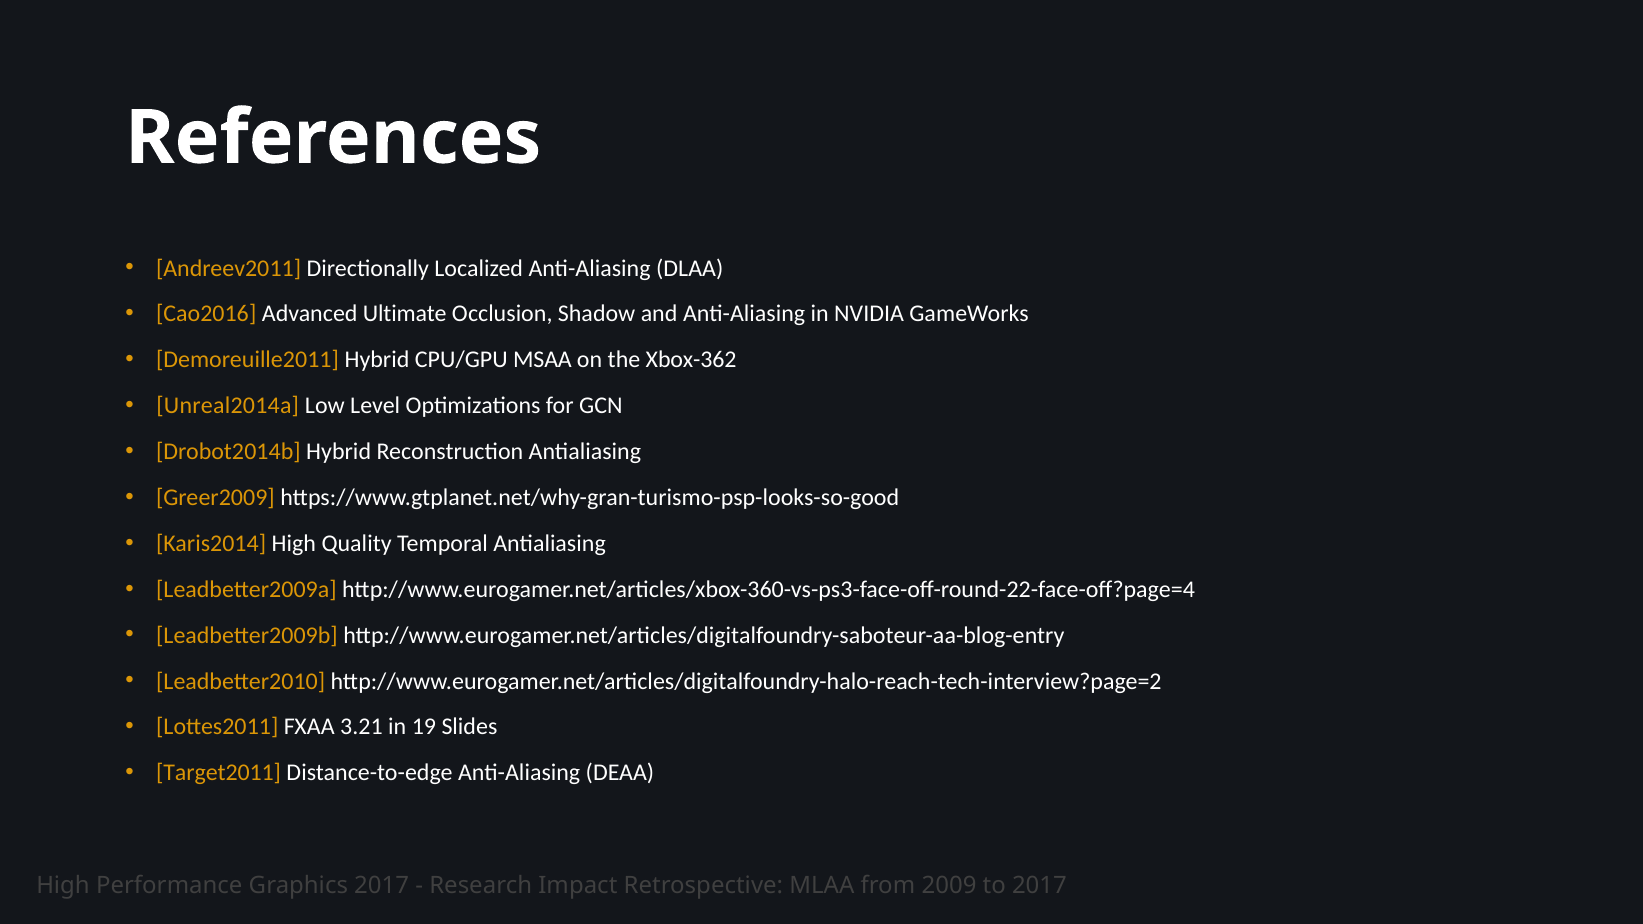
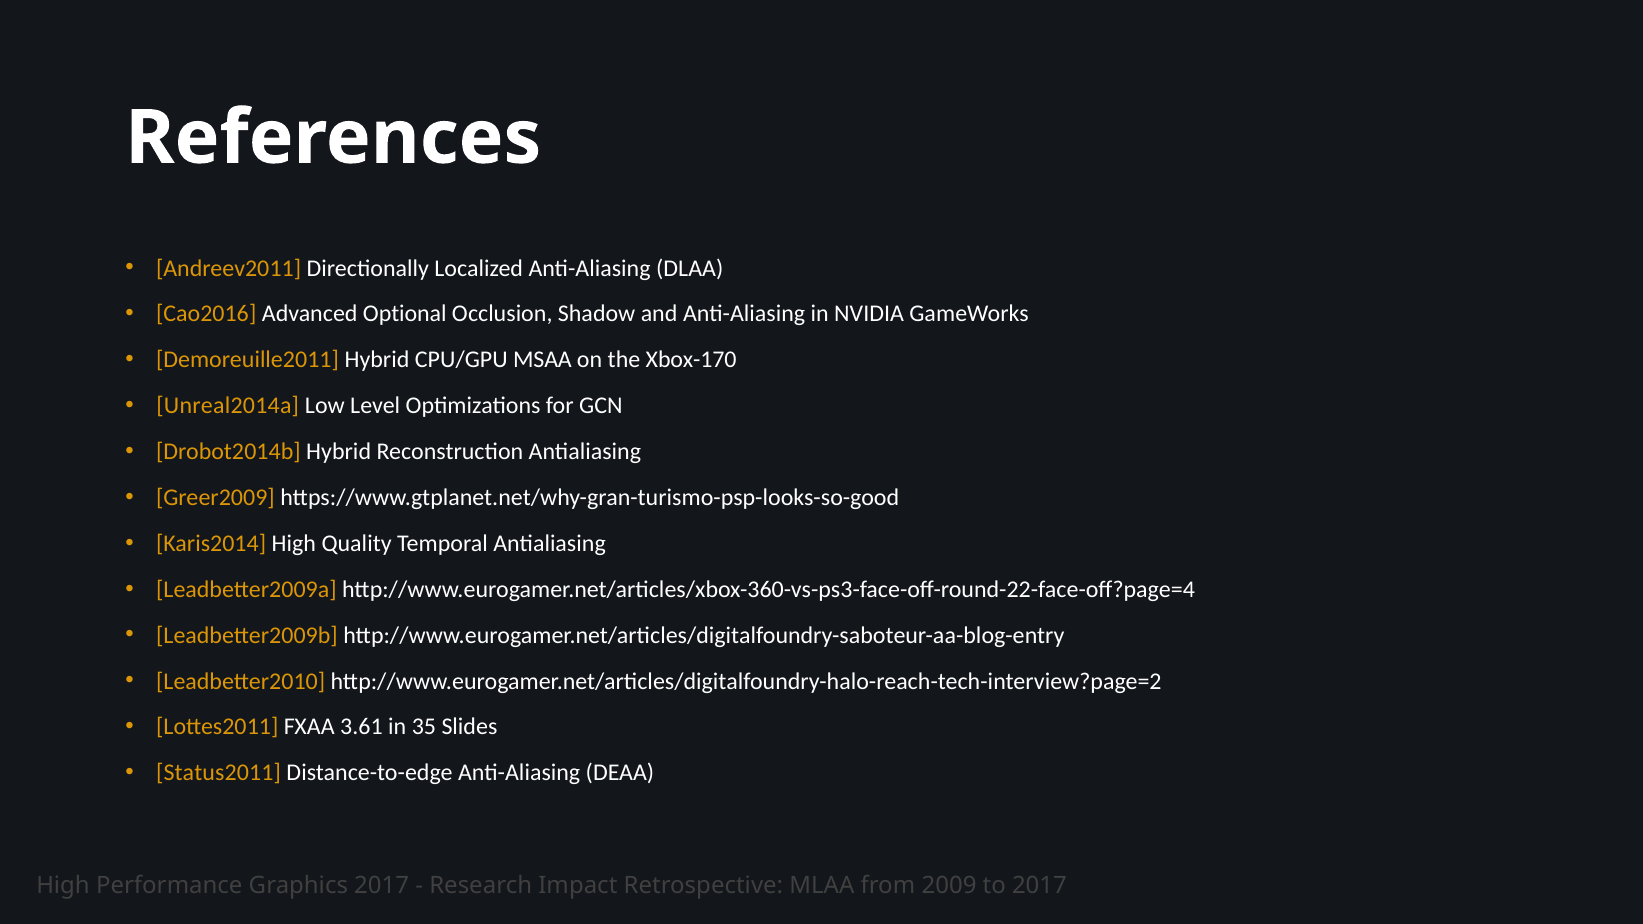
Ultimate: Ultimate -> Optional
Xbox-362: Xbox-362 -> Xbox-170
3.21: 3.21 -> 3.61
19: 19 -> 35
Target2011: Target2011 -> Status2011
